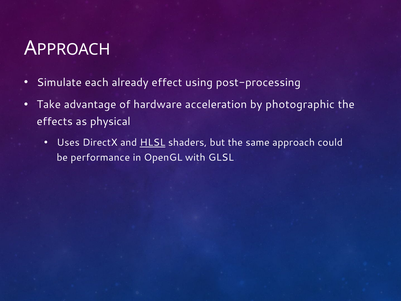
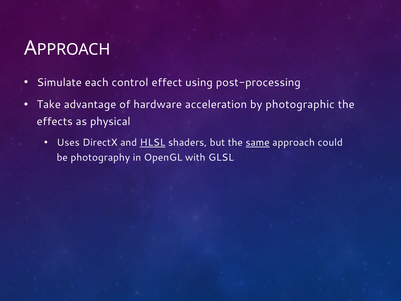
already: already -> control
same underline: none -> present
performance: performance -> photography
